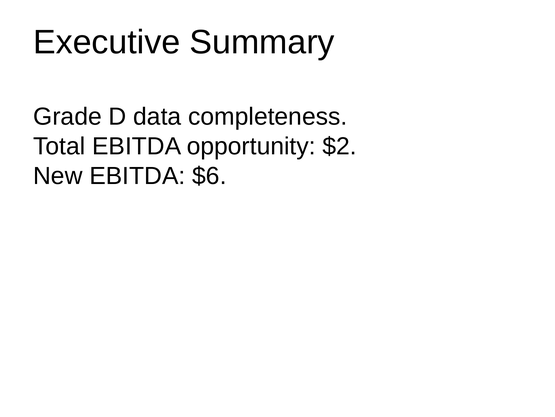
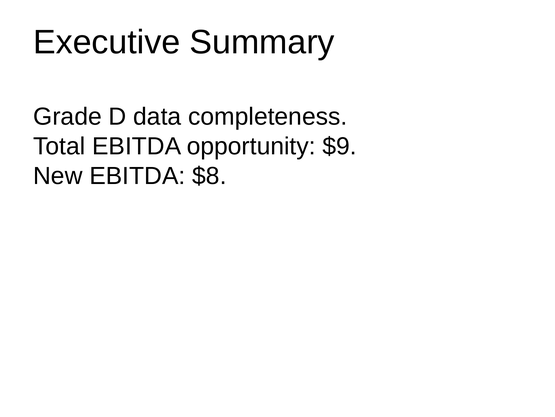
$2: $2 -> $9
$6: $6 -> $8
